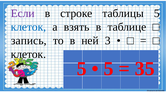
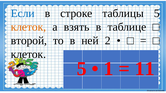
Если colour: purple -> blue
клеток at (28, 27) colour: blue -> orange
запись: запись -> второй
3: 3 -> 2
5 at (109, 69): 5 -> 1
35: 35 -> 11
